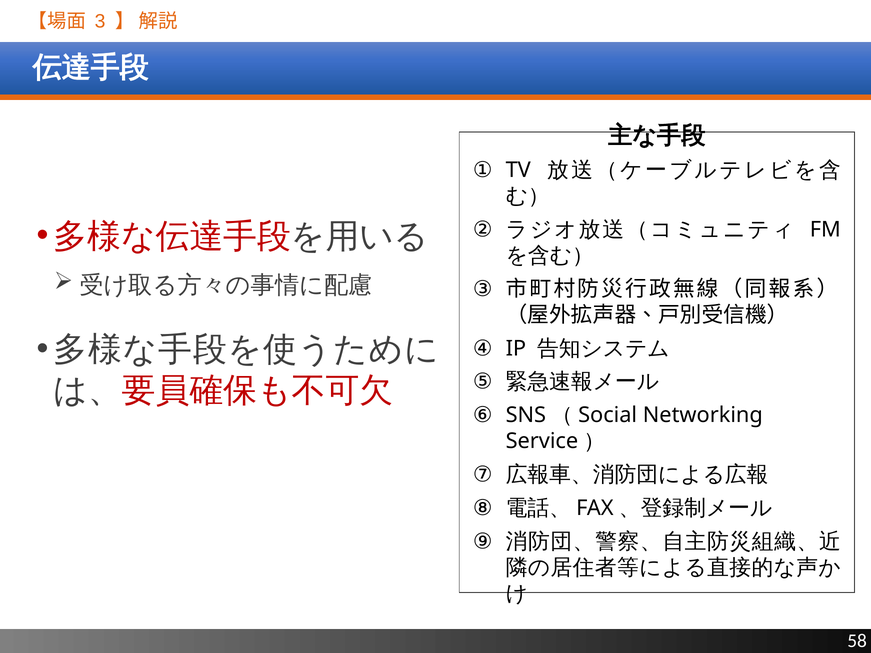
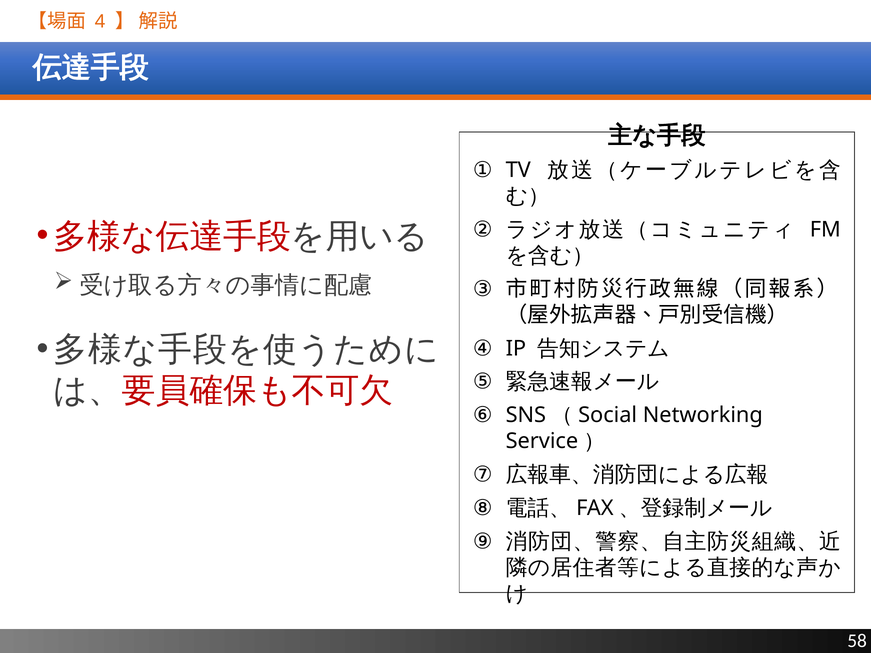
3: 3 -> 4
